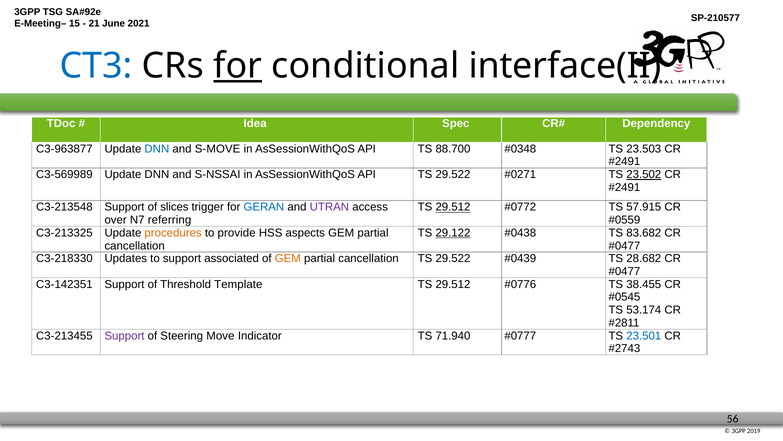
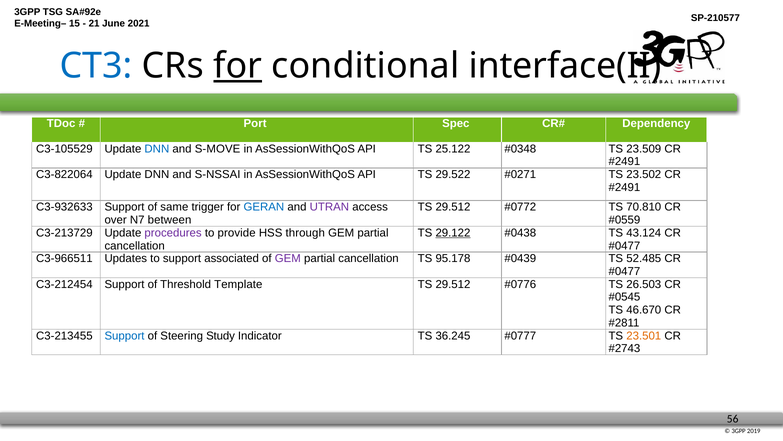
Idea: Idea -> Port
C3-963877: C3-963877 -> C3-105529
88.700: 88.700 -> 25.122
23.503: 23.503 -> 23.509
C3-569989: C3-569989 -> C3-822064
23.502 underline: present -> none
C3-213548: C3-213548 -> C3-932633
slices: slices -> same
29.512 at (453, 207) underline: present -> none
57.915: 57.915 -> 70.810
referring: referring -> between
C3-213325: C3-213325 -> C3-213729
procedures colour: orange -> purple
aspects: aspects -> through
83.682: 83.682 -> 43.124
C3-218330: C3-218330 -> C3-966511
GEM at (288, 258) colour: orange -> purple
cancellation TS 29.522: 29.522 -> 95.178
28.682: 28.682 -> 52.485
C3-142351: C3-142351 -> C3-212454
38.455: 38.455 -> 26.503
53.174: 53.174 -> 46.670
Support at (125, 335) colour: purple -> blue
Move: Move -> Study
71.940: 71.940 -> 36.245
23.501 colour: blue -> orange
